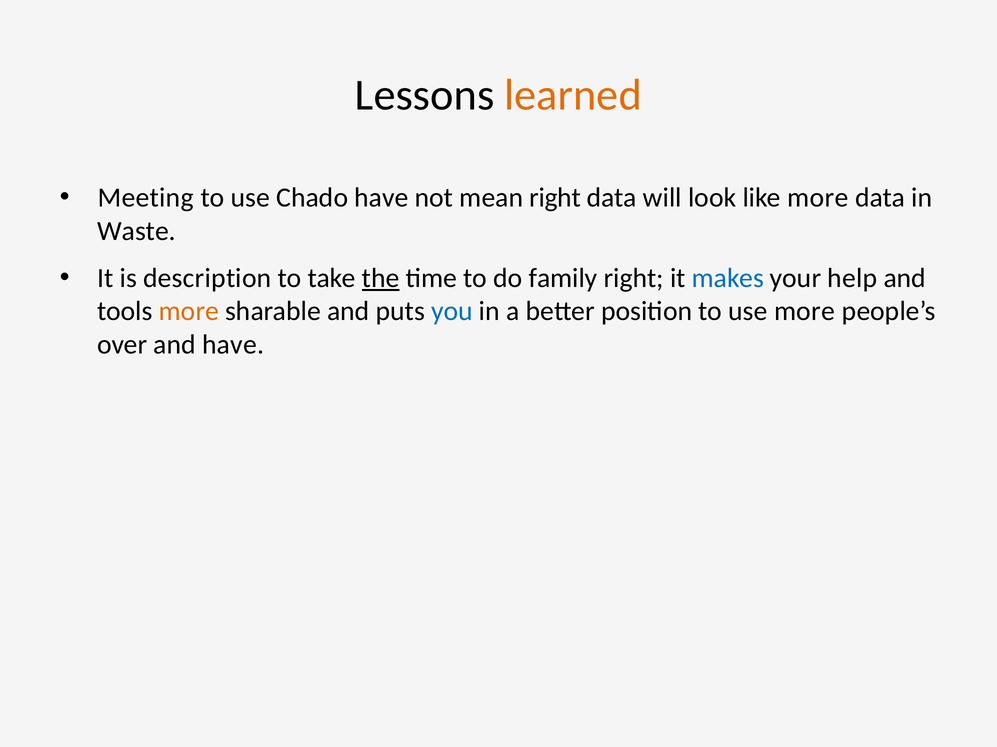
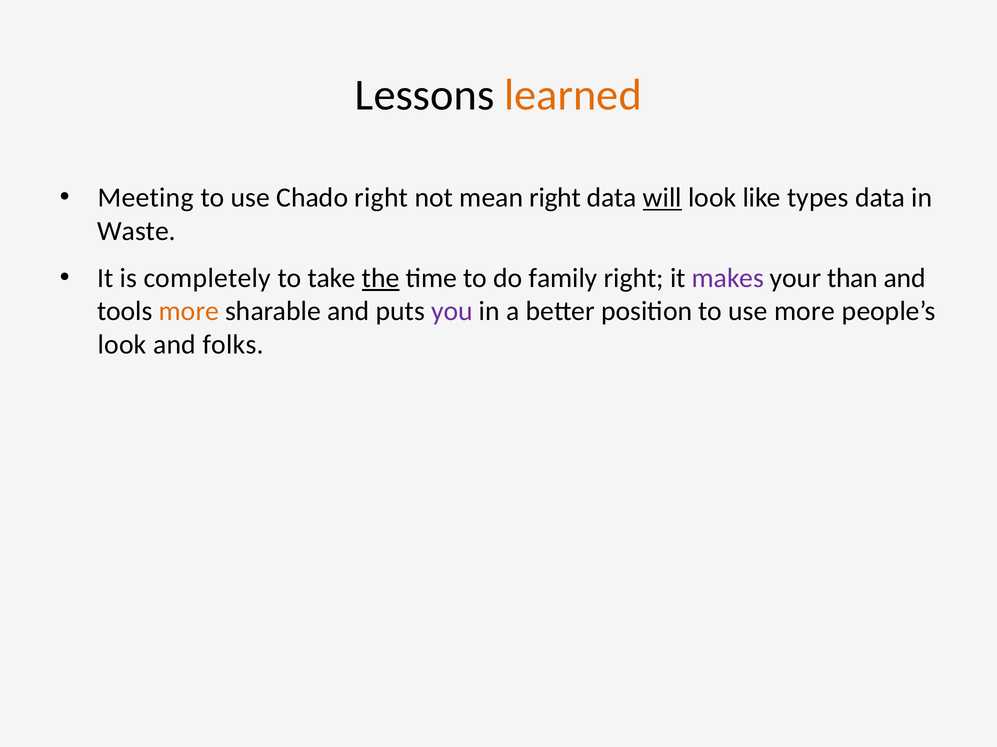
Chado have: have -> right
will underline: none -> present
like more: more -> types
description: description -> completely
makes colour: blue -> purple
help: help -> than
you colour: blue -> purple
over at (122, 345): over -> look
and have: have -> folks
